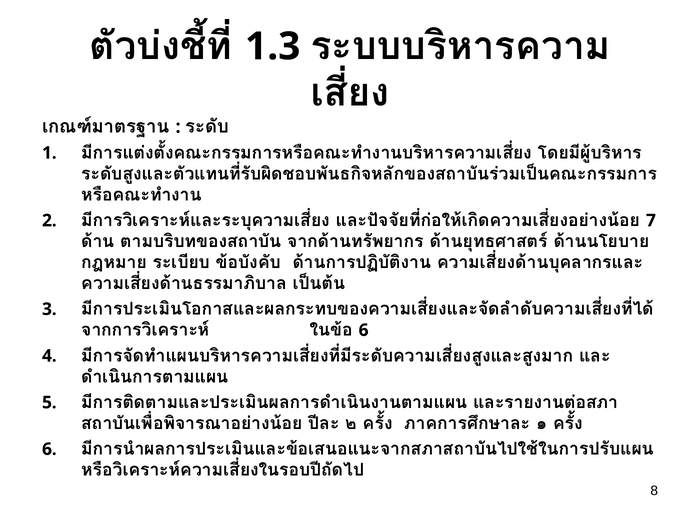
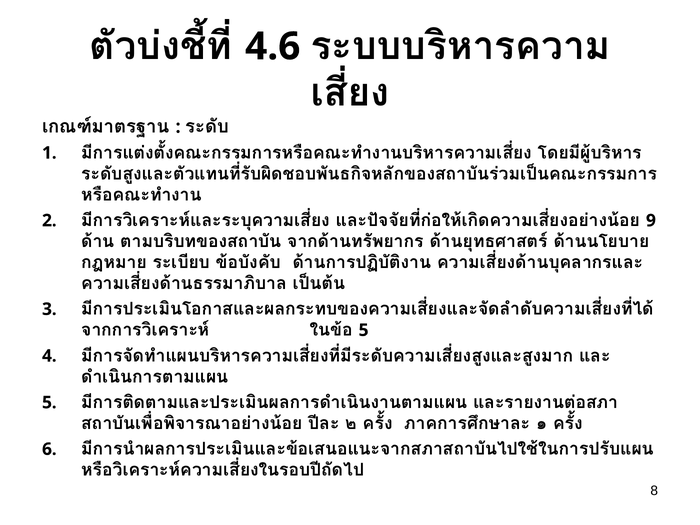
1.3: 1.3 -> 4.6
7: 7 -> 9
6 at (364, 330): 6 -> 5
